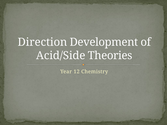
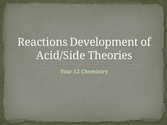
Direction: Direction -> Reactions
